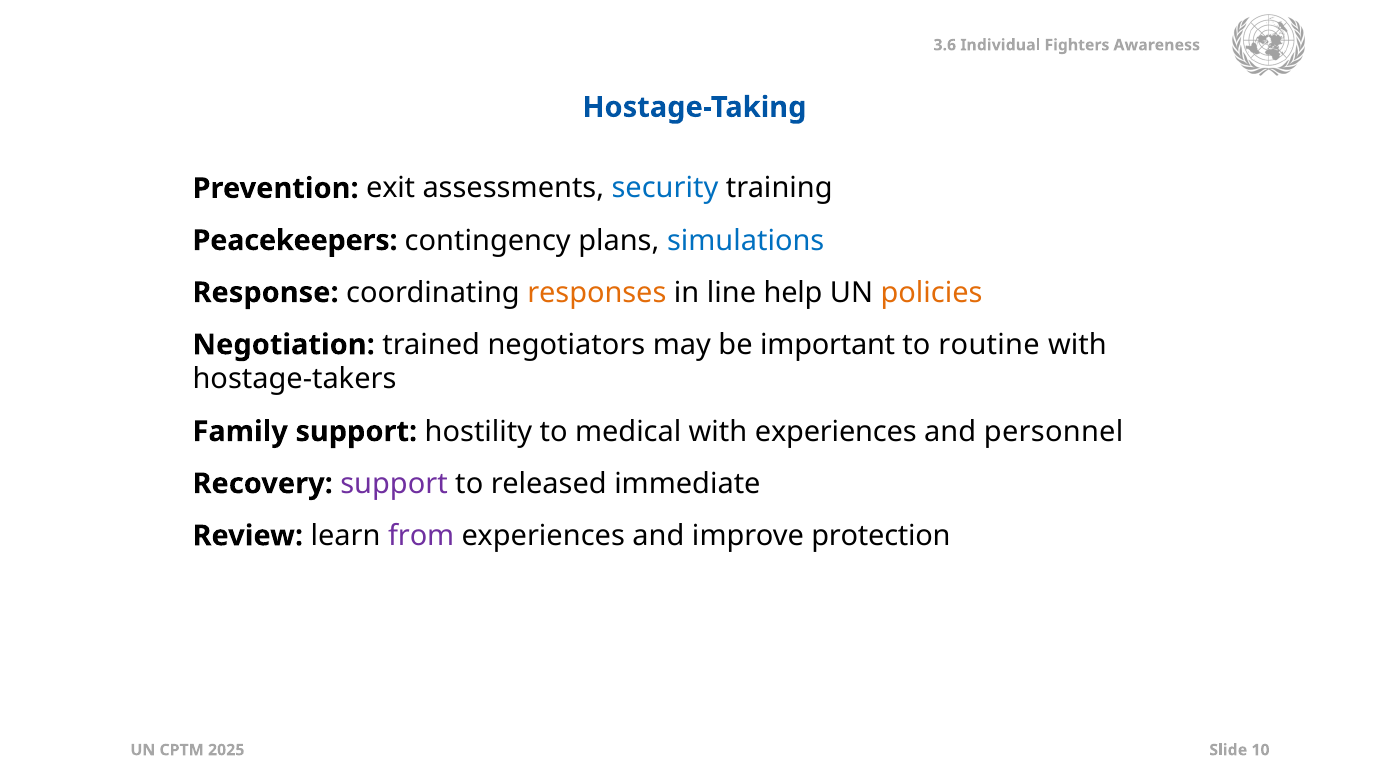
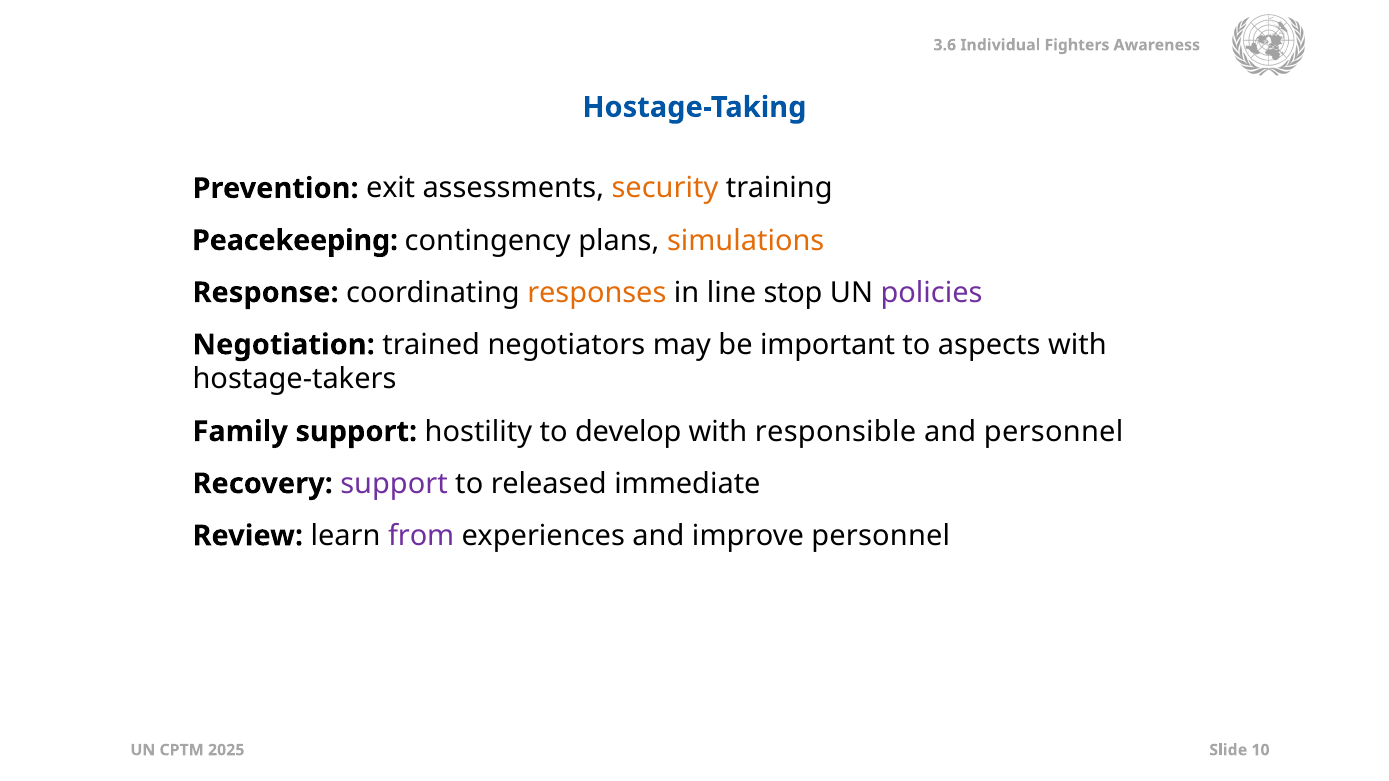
security colour: blue -> orange
Peacekeepers: Peacekeepers -> Peacekeeping
simulations colour: blue -> orange
help: help -> stop
policies colour: orange -> purple
routine: routine -> aspects
medical: medical -> develop
with experiences: experiences -> responsible
improve protection: protection -> personnel
